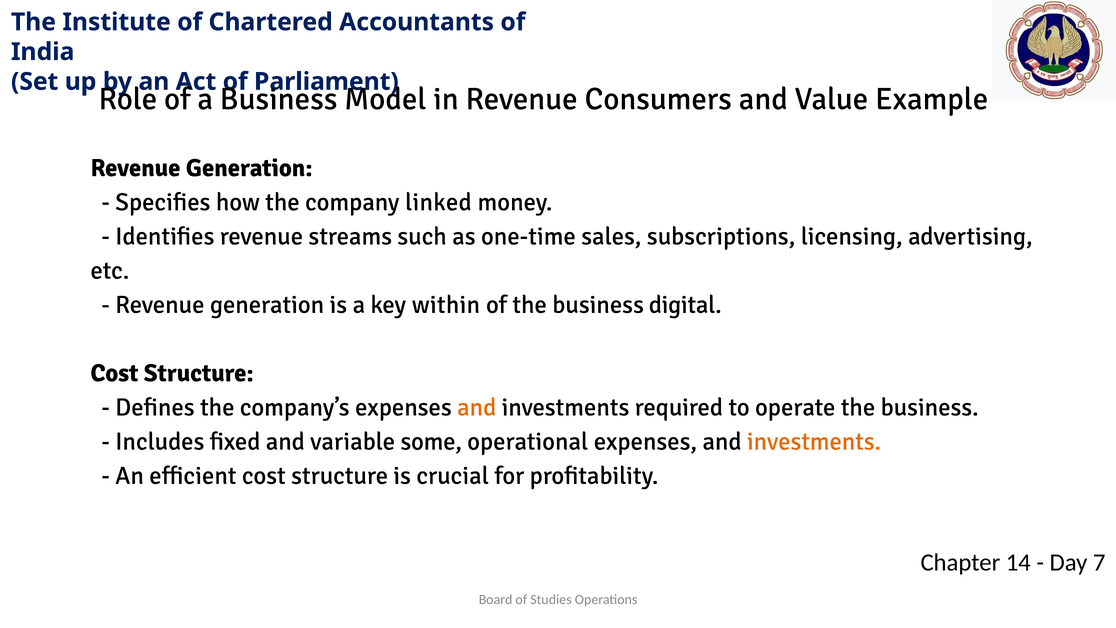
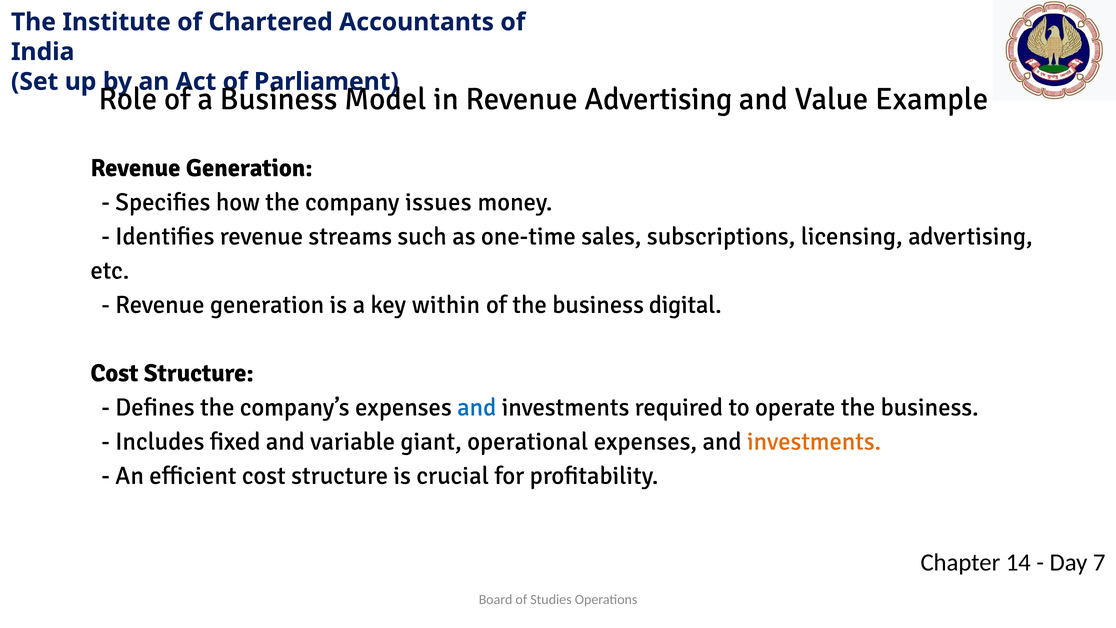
Revenue Consumers: Consumers -> Advertising
linked: linked -> issues
and at (477, 407) colour: orange -> blue
some: some -> giant
